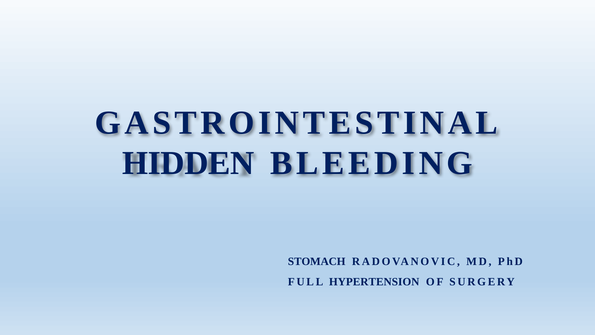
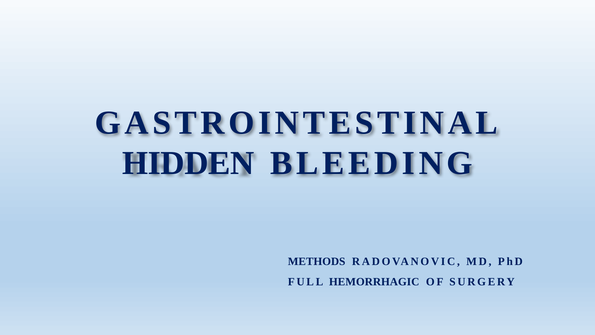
STOMACH: STOMACH -> METHODS
HYPERTENSION: HYPERTENSION -> HEMORRHAGIC
